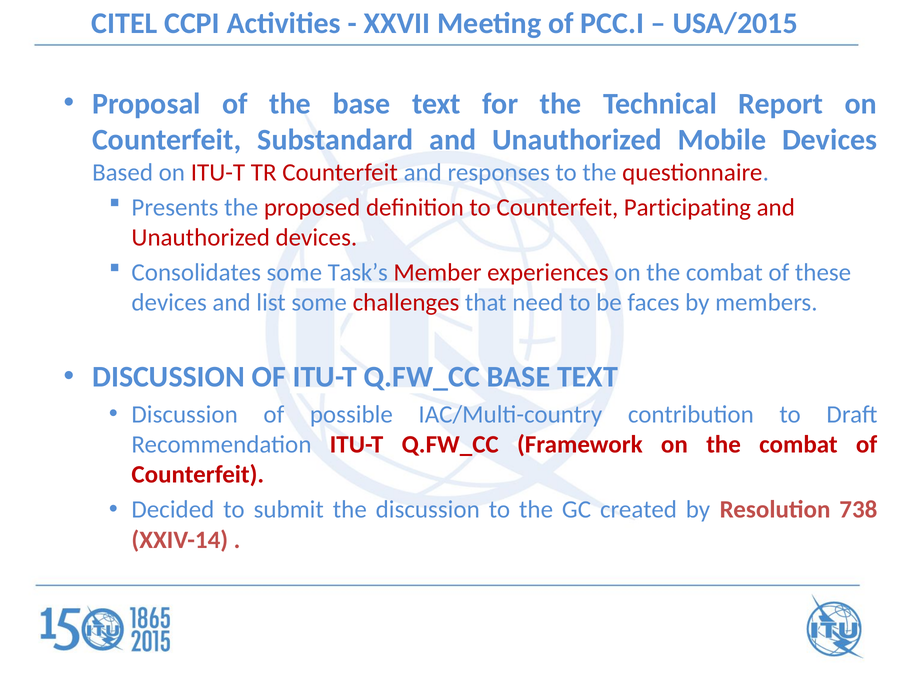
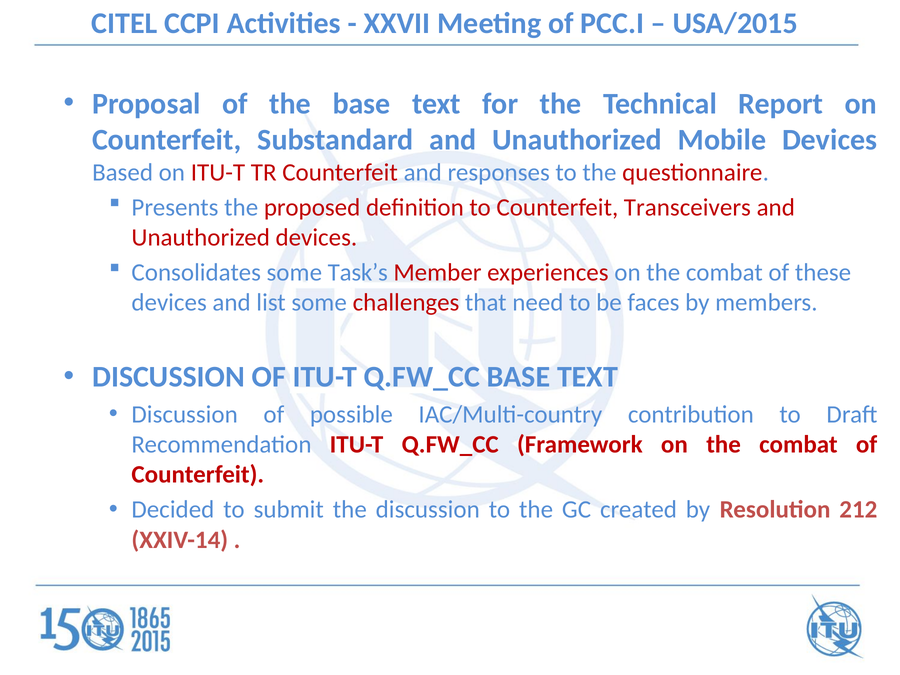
Participating: Participating -> Transceivers
738: 738 -> 212
